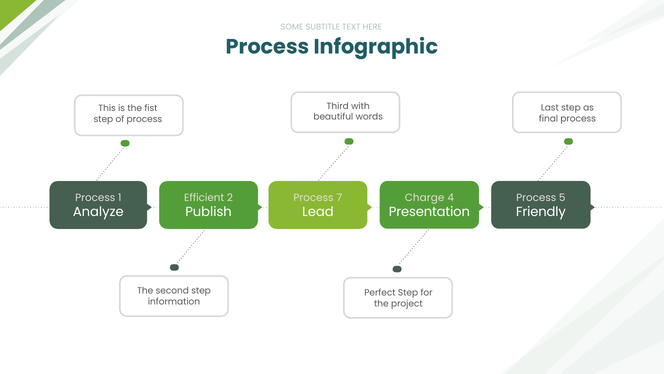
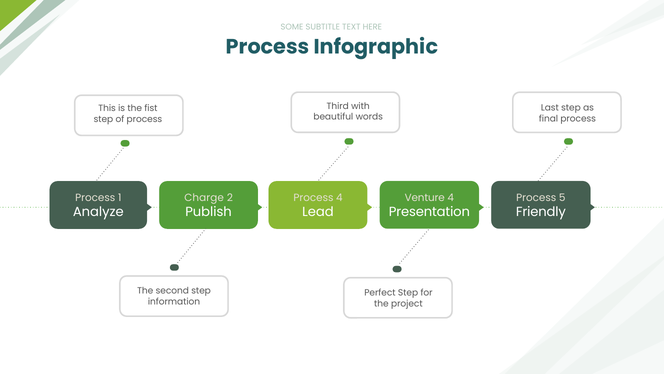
Charge: Charge -> Venture
Efficient: Efficient -> Charge
Process 7: 7 -> 4
